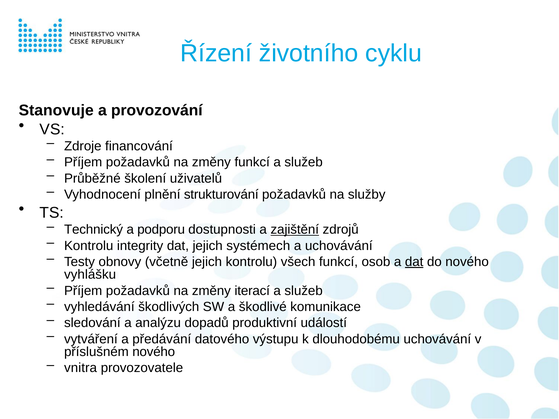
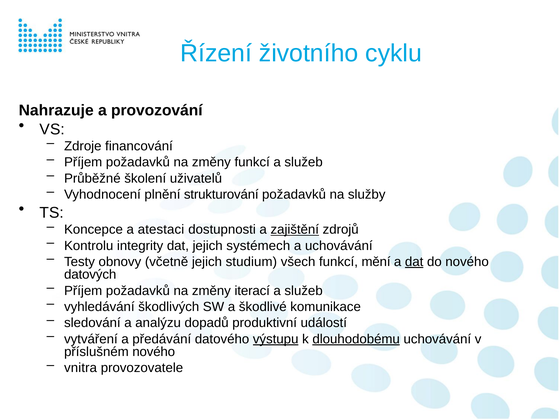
Stanovuje: Stanovuje -> Nahrazuje
Technický: Technický -> Koncepce
podporu: podporu -> atestaci
jejich kontrolu: kontrolu -> studium
osob: osob -> mění
vyhlášku: vyhlášku -> datových
výstupu underline: none -> present
dlouhodobému underline: none -> present
